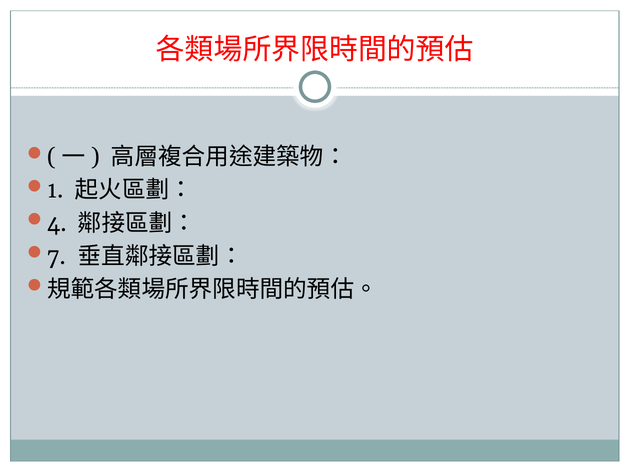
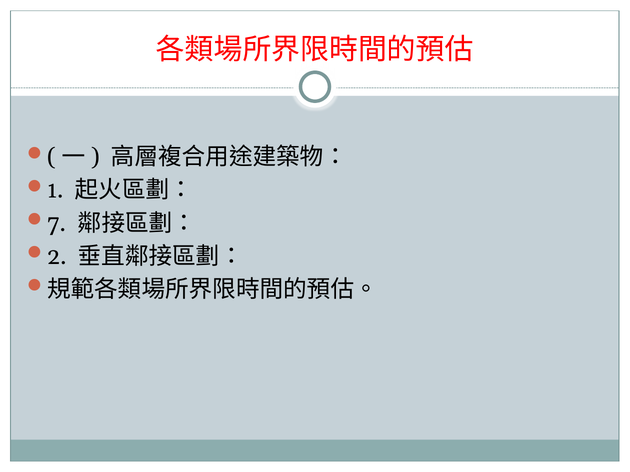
4: 4 -> 7
7: 7 -> 2
